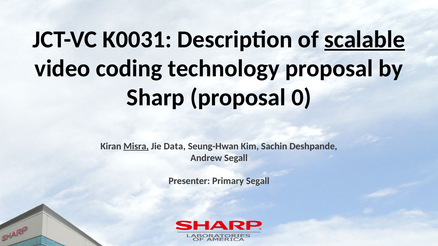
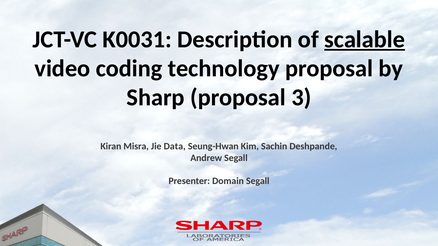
0: 0 -> 3
Misra underline: present -> none
Primary: Primary -> Domain
